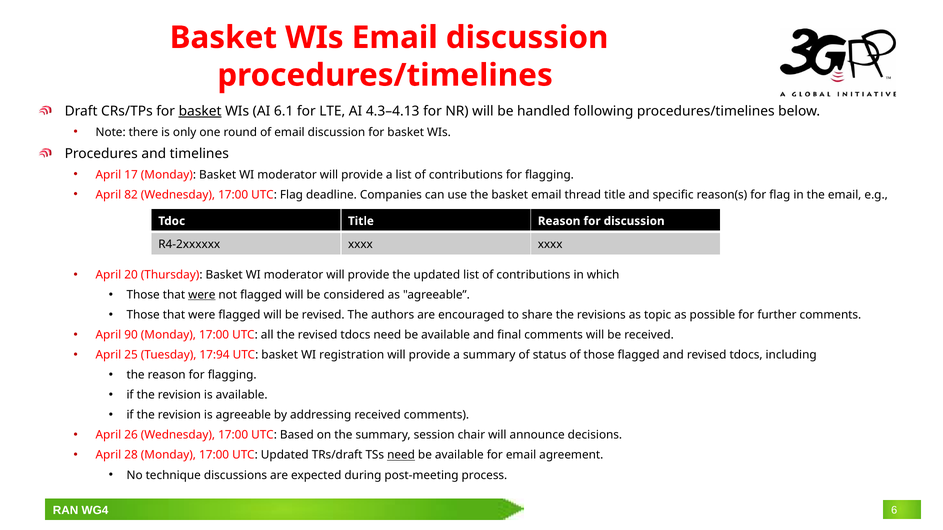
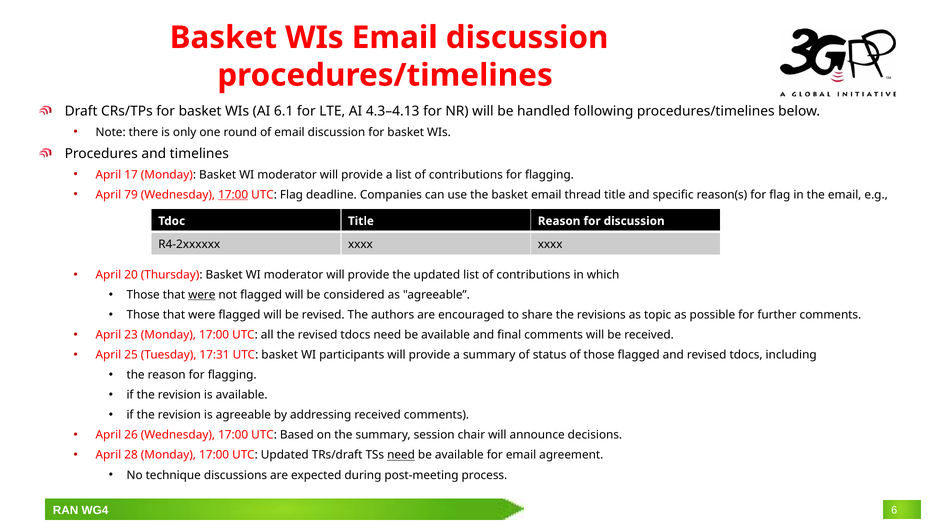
basket at (200, 111) underline: present -> none
82: 82 -> 79
17:00 at (233, 195) underline: none -> present
90: 90 -> 23
17:94: 17:94 -> 17:31
registration: registration -> participants
